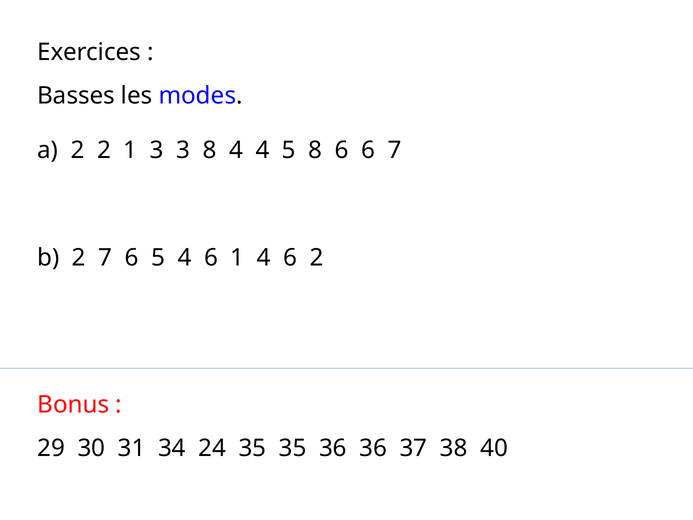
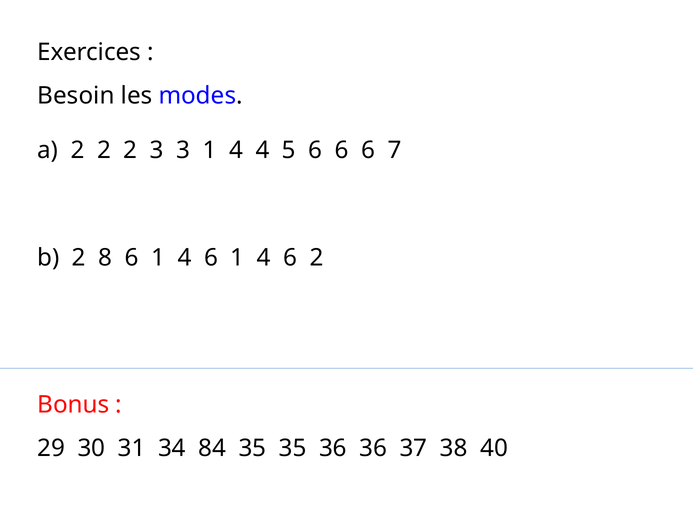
Basses: Basses -> Besoin
2 2 1: 1 -> 2
3 8: 8 -> 1
5 8: 8 -> 6
2 7: 7 -> 8
5 at (158, 258): 5 -> 1
24: 24 -> 84
